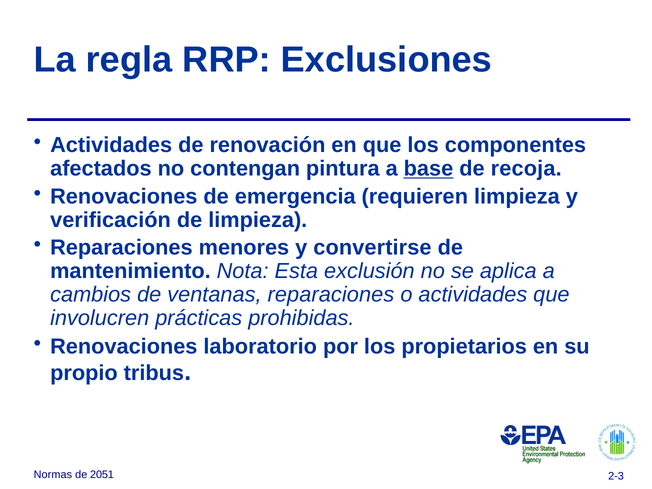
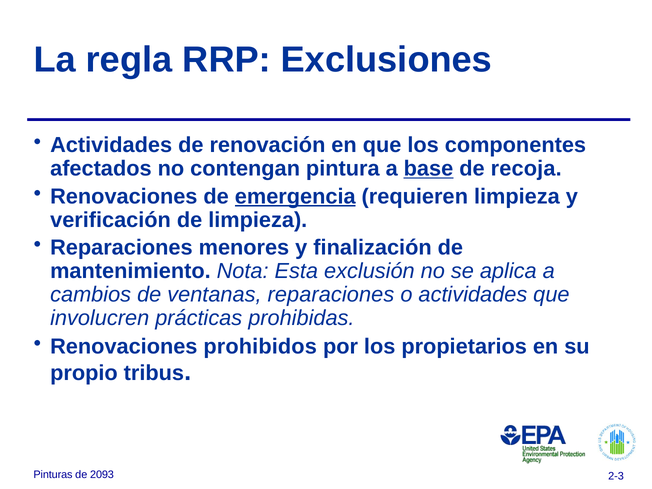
emergencia underline: none -> present
convertirse: convertirse -> finalización
laboratorio: laboratorio -> prohibidos
Normas: Normas -> Pinturas
2051: 2051 -> 2093
